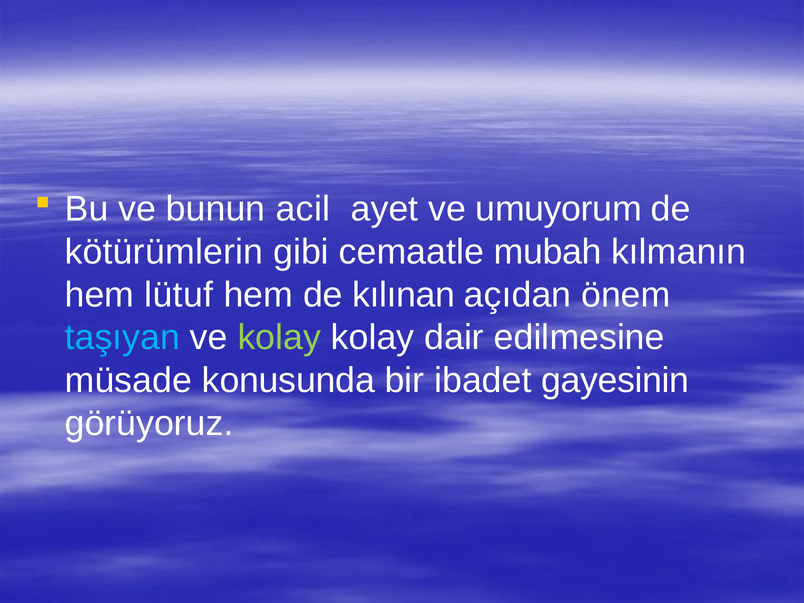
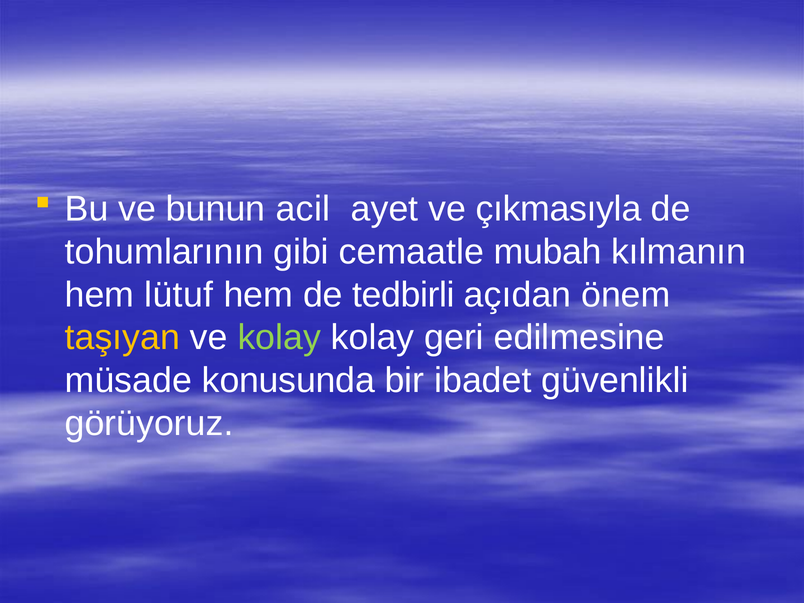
umuyorum: umuyorum -> çıkmasıyla
kötürümlerin: kötürümlerin -> tohumlarının
kılınan: kılınan -> tedbirli
taşıyan colour: light blue -> yellow
dair: dair -> geri
gayesinin: gayesinin -> güvenlikli
